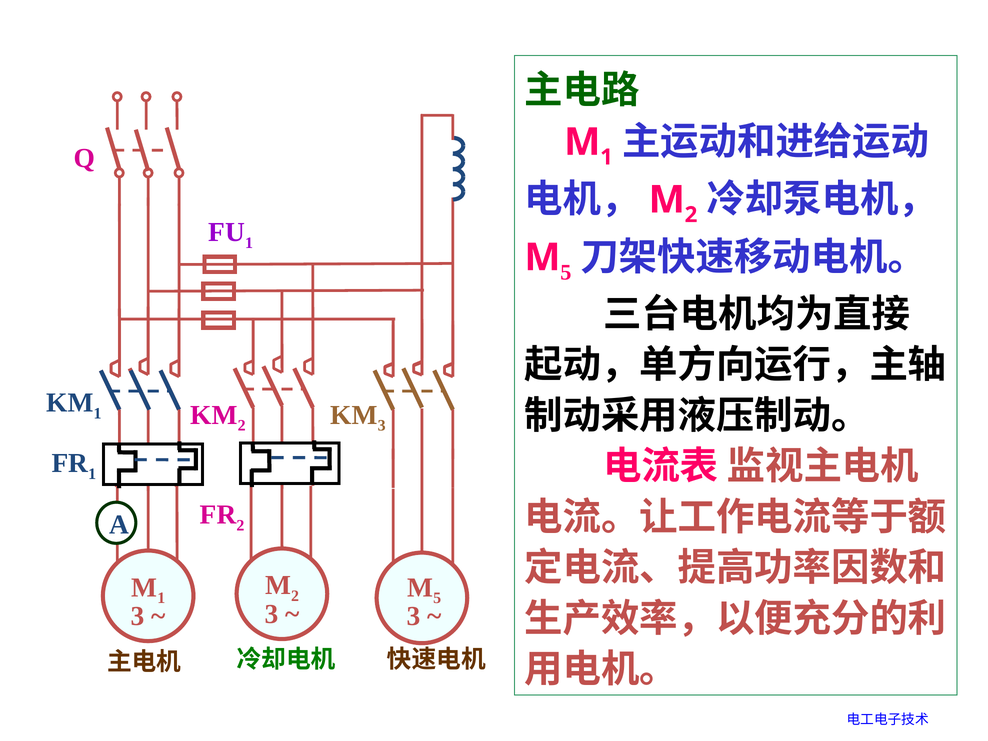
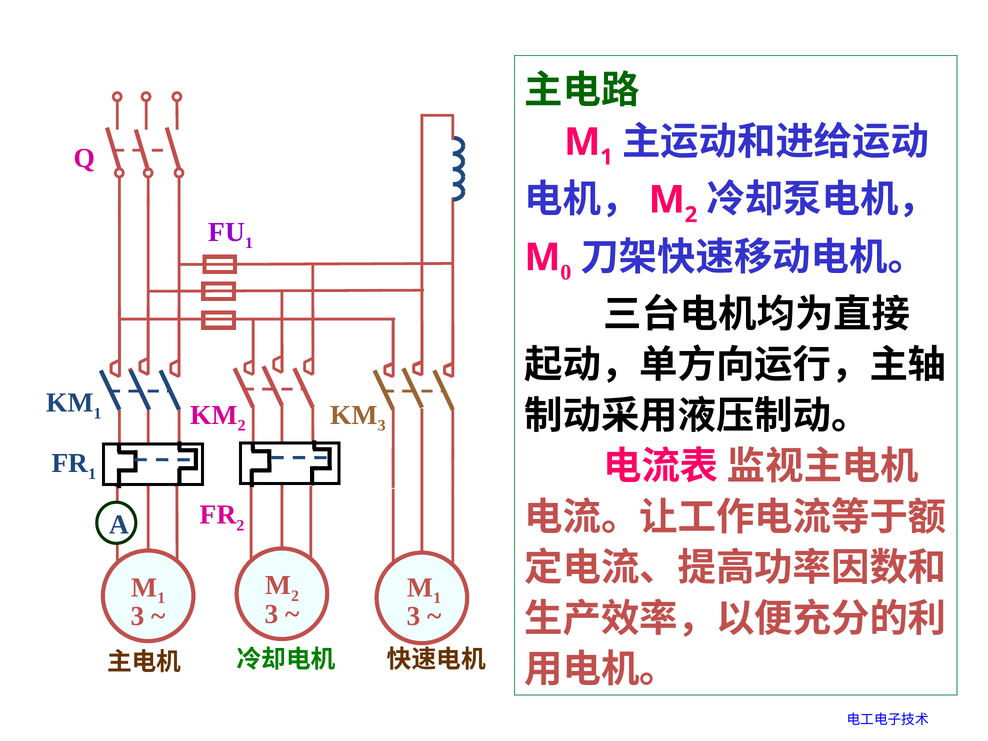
5 at (566, 272): 5 -> 0
5 at (437, 598): 5 -> 1
